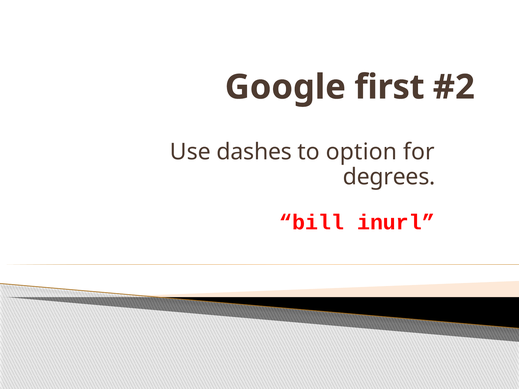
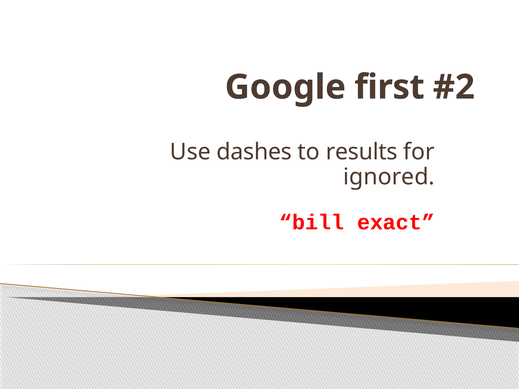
option: option -> results
degrees: degrees -> ignored
inurl: inurl -> exact
